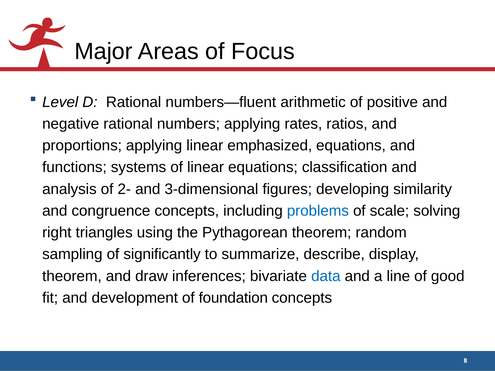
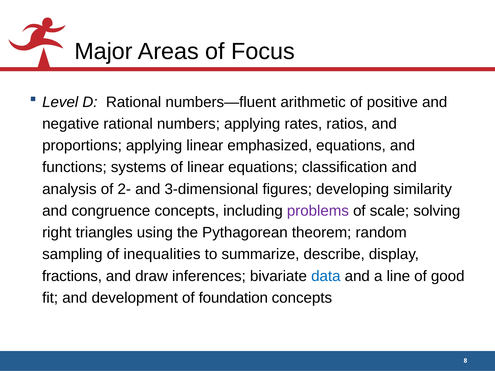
problems colour: blue -> purple
significantly: significantly -> inequalities
theorem at (72, 276): theorem -> fractions
